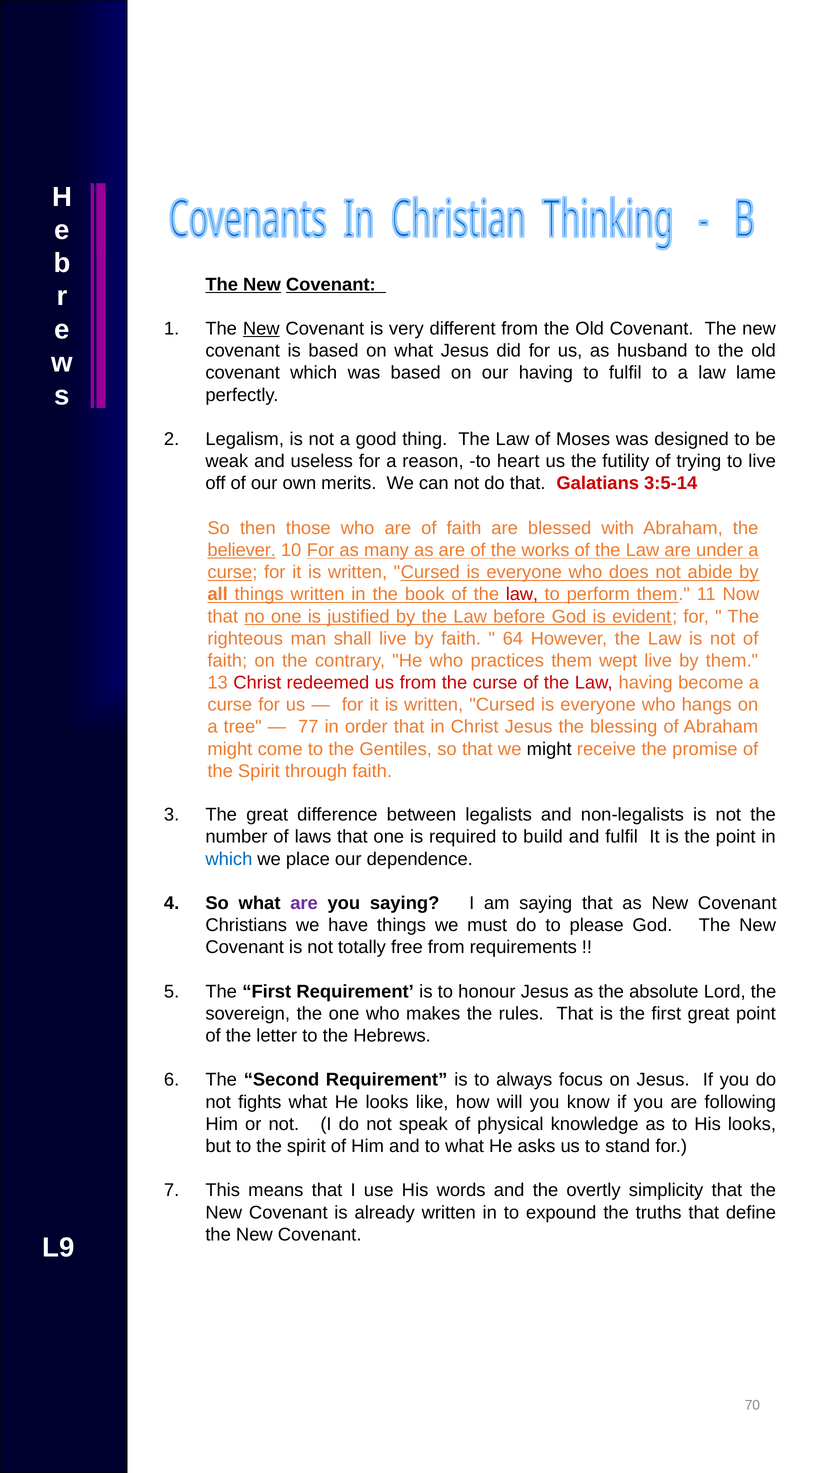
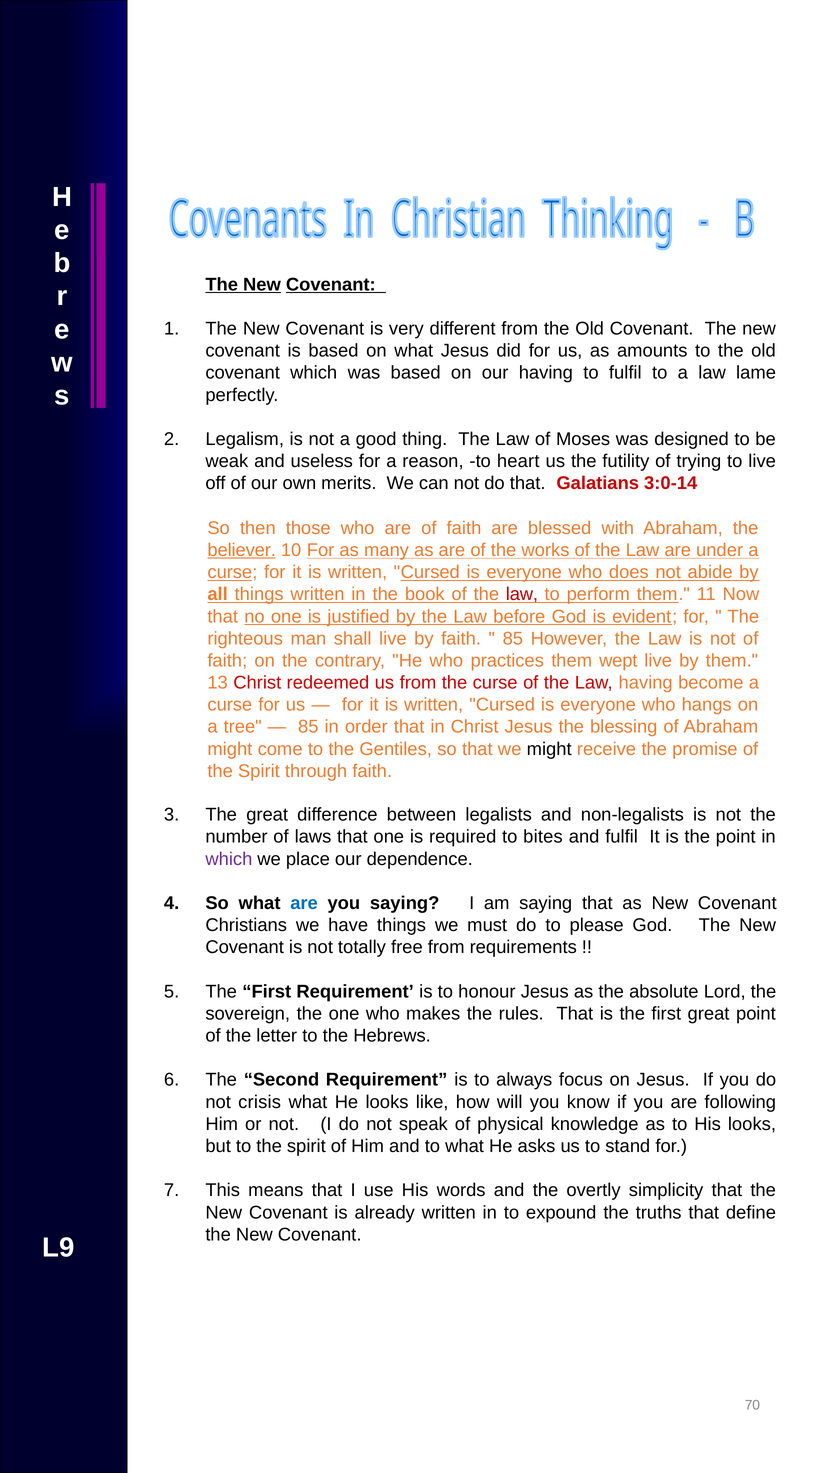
New at (261, 328) underline: present -> none
husband: husband -> amounts
3:5-14: 3:5-14 -> 3:0-14
64 at (513, 638): 64 -> 85
77 at (308, 726): 77 -> 85
build: build -> bites
which at (229, 858) colour: blue -> purple
are at (304, 903) colour: purple -> blue
fights: fights -> crisis
